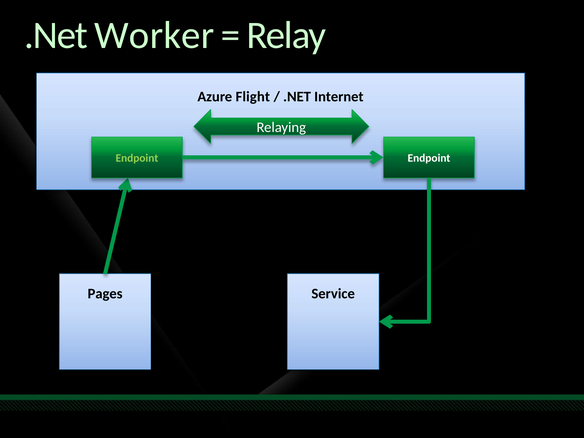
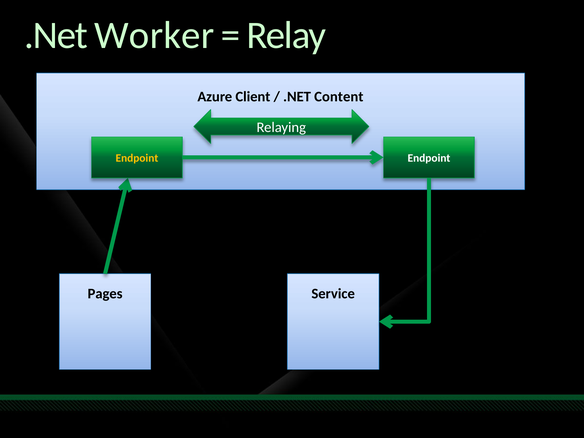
Flight: Flight -> Client
Internet: Internet -> Content
Endpoint at (137, 158) colour: light green -> yellow
